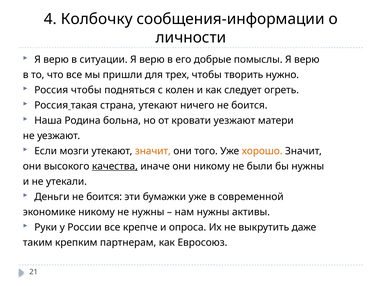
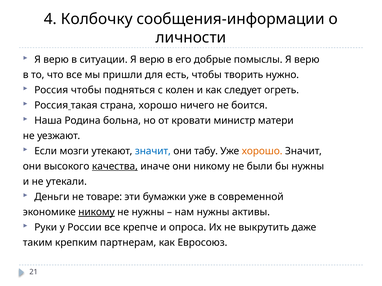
трех: трех -> есть
страна утекают: утекают -> хорошо
кровати уезжают: уезжают -> министр
значит at (153, 151) colour: orange -> blue
того: того -> табу
Деньги не боится: боится -> товаре
никому at (97, 212) underline: none -> present
